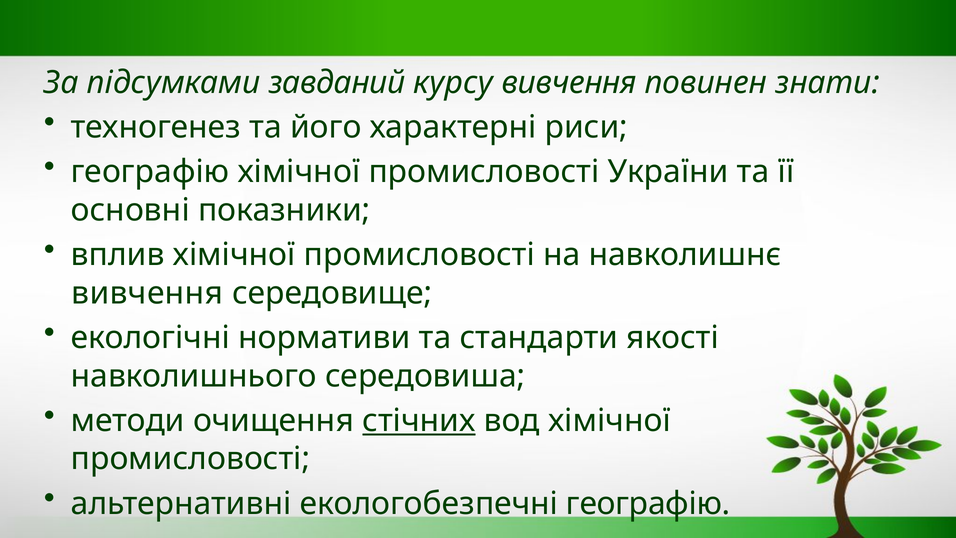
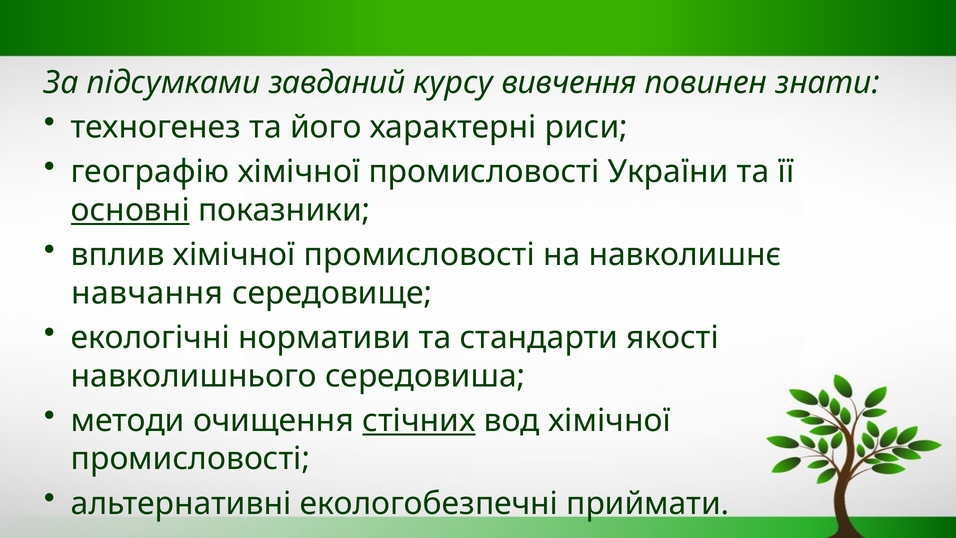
основні underline: none -> present
вивчення at (147, 293): вивчення -> навчання
екологобезпечні географію: географію -> приймати
